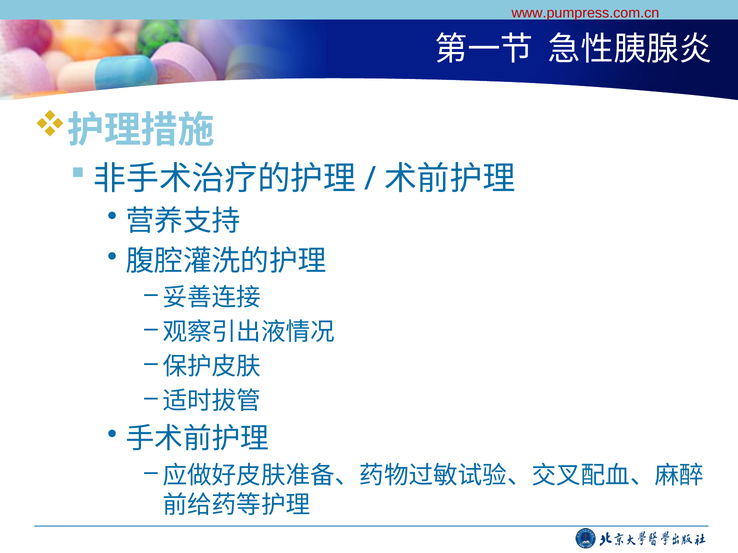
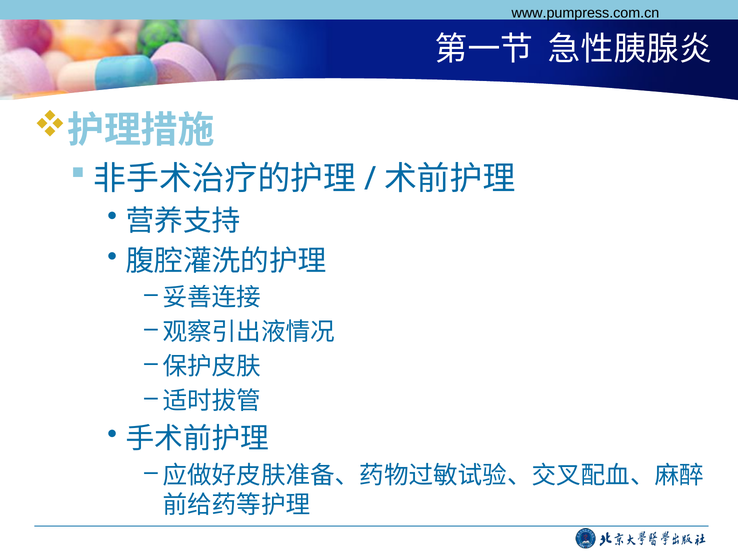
www.pumpress.com.cn colour: red -> black
